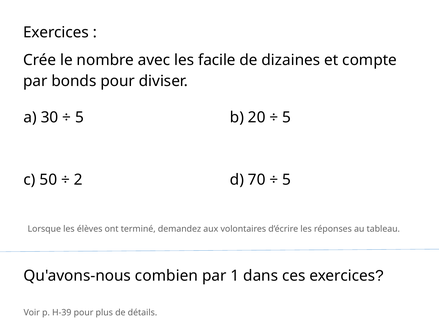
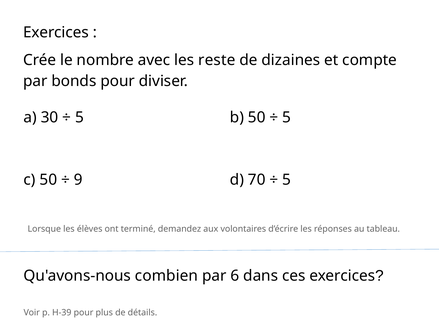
facile: facile -> reste
b 20: 20 -> 50
2: 2 -> 9
1: 1 -> 6
